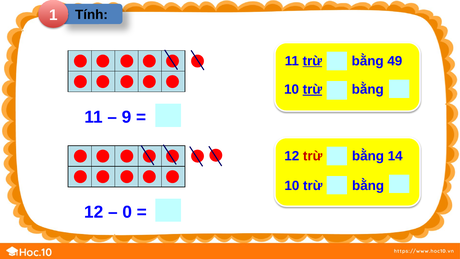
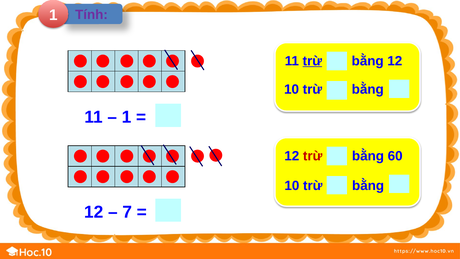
Tính colour: black -> purple
49 at (395, 61): 49 -> 12
trừ at (312, 89) underline: present -> none
9 at (127, 117): 9 -> 1
14: 14 -> 60
0: 0 -> 7
